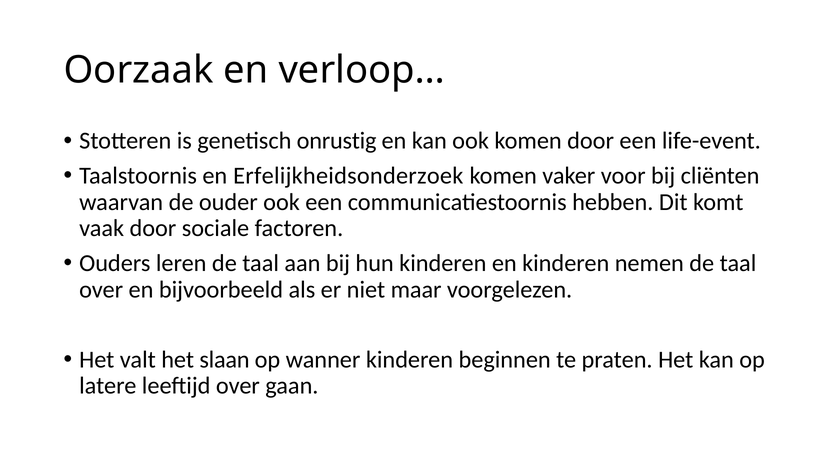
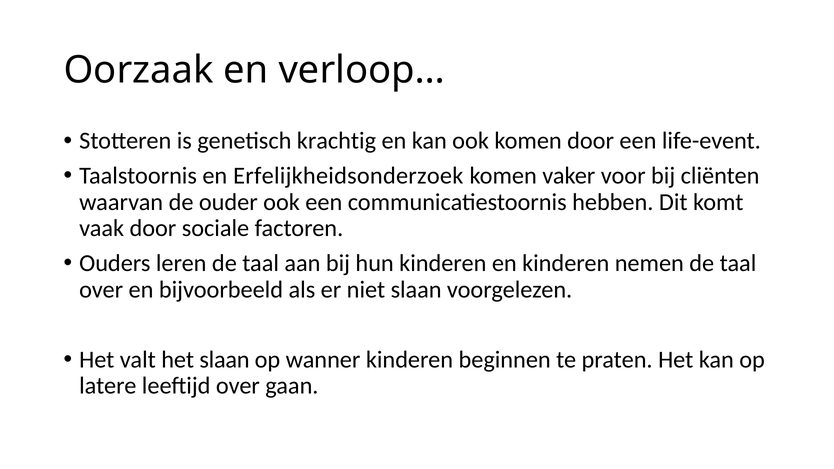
onrustig: onrustig -> krachtig
niet maar: maar -> slaan
